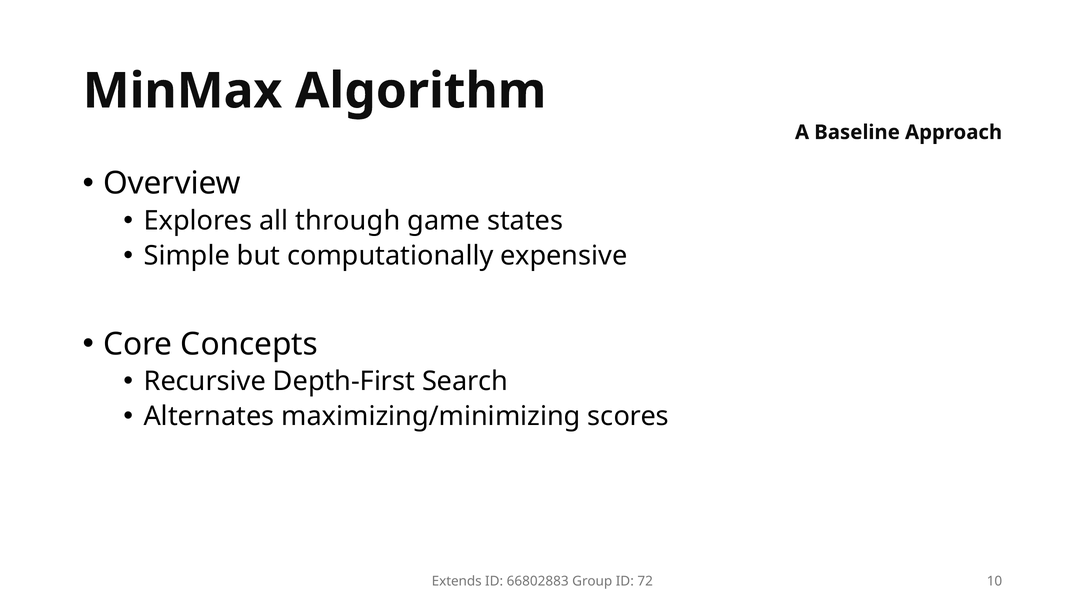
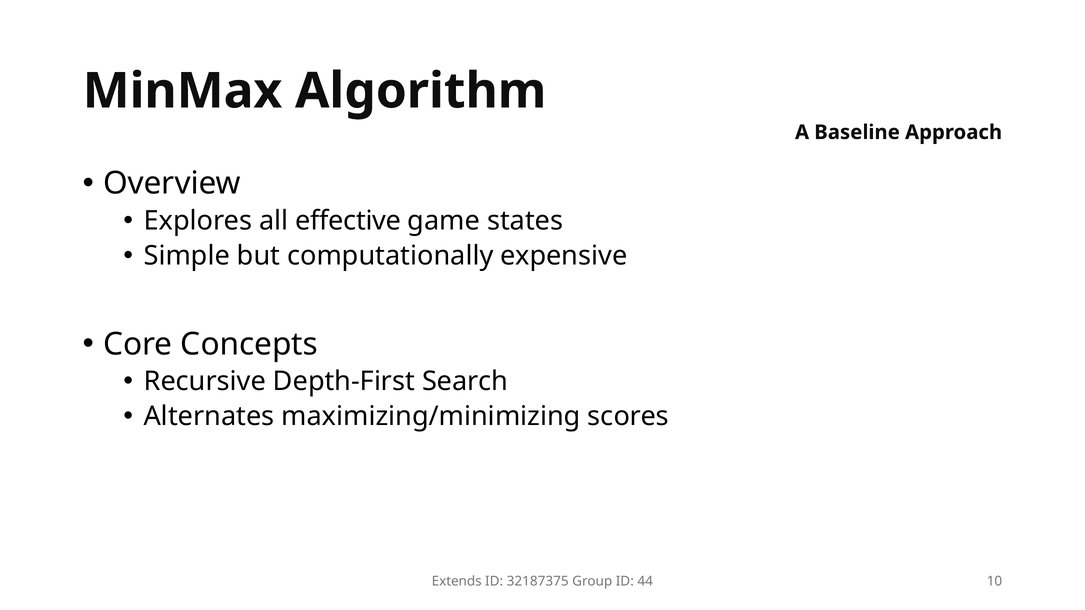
through: through -> effective
66802883: 66802883 -> 32187375
72: 72 -> 44
